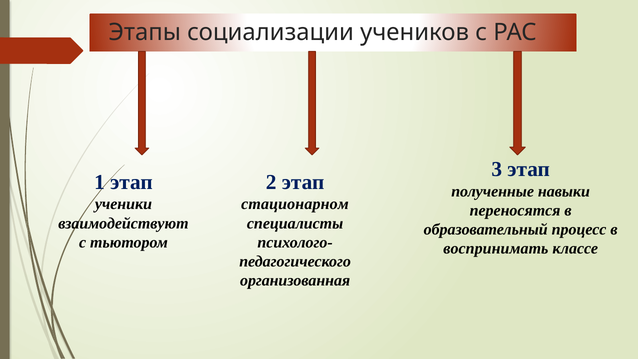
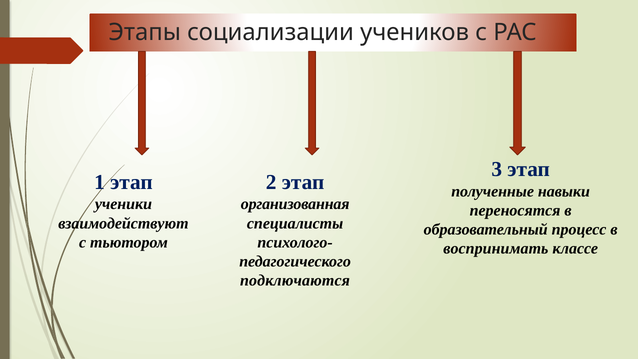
стационарном: стационарном -> организованная
организованная: организованная -> подключаются
